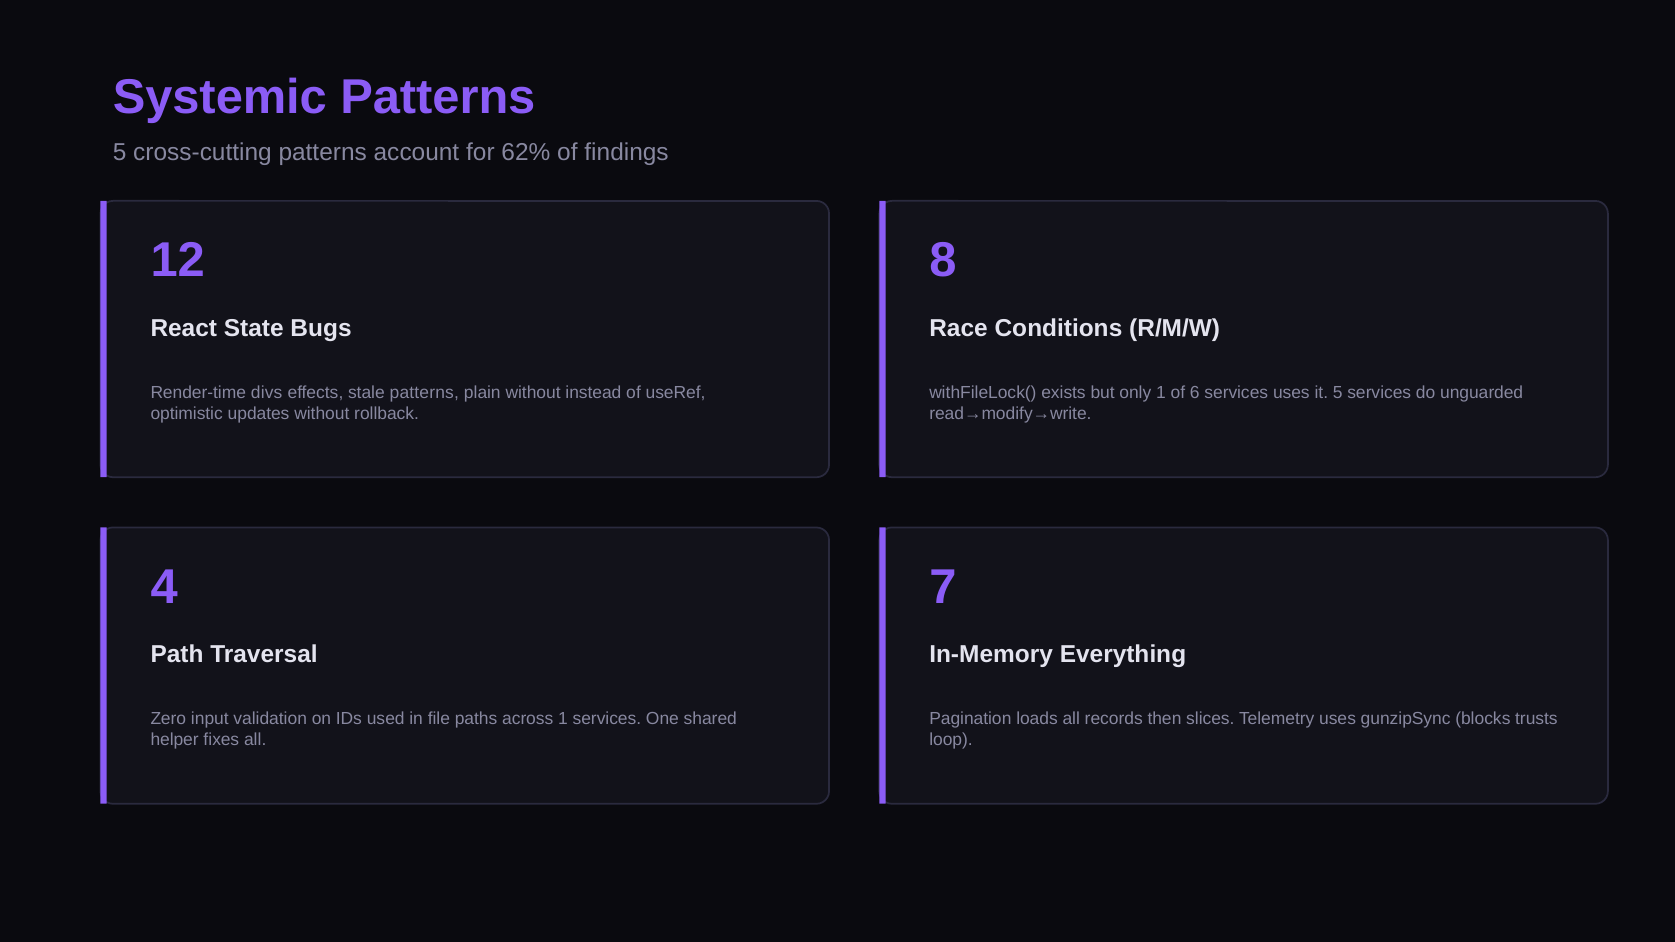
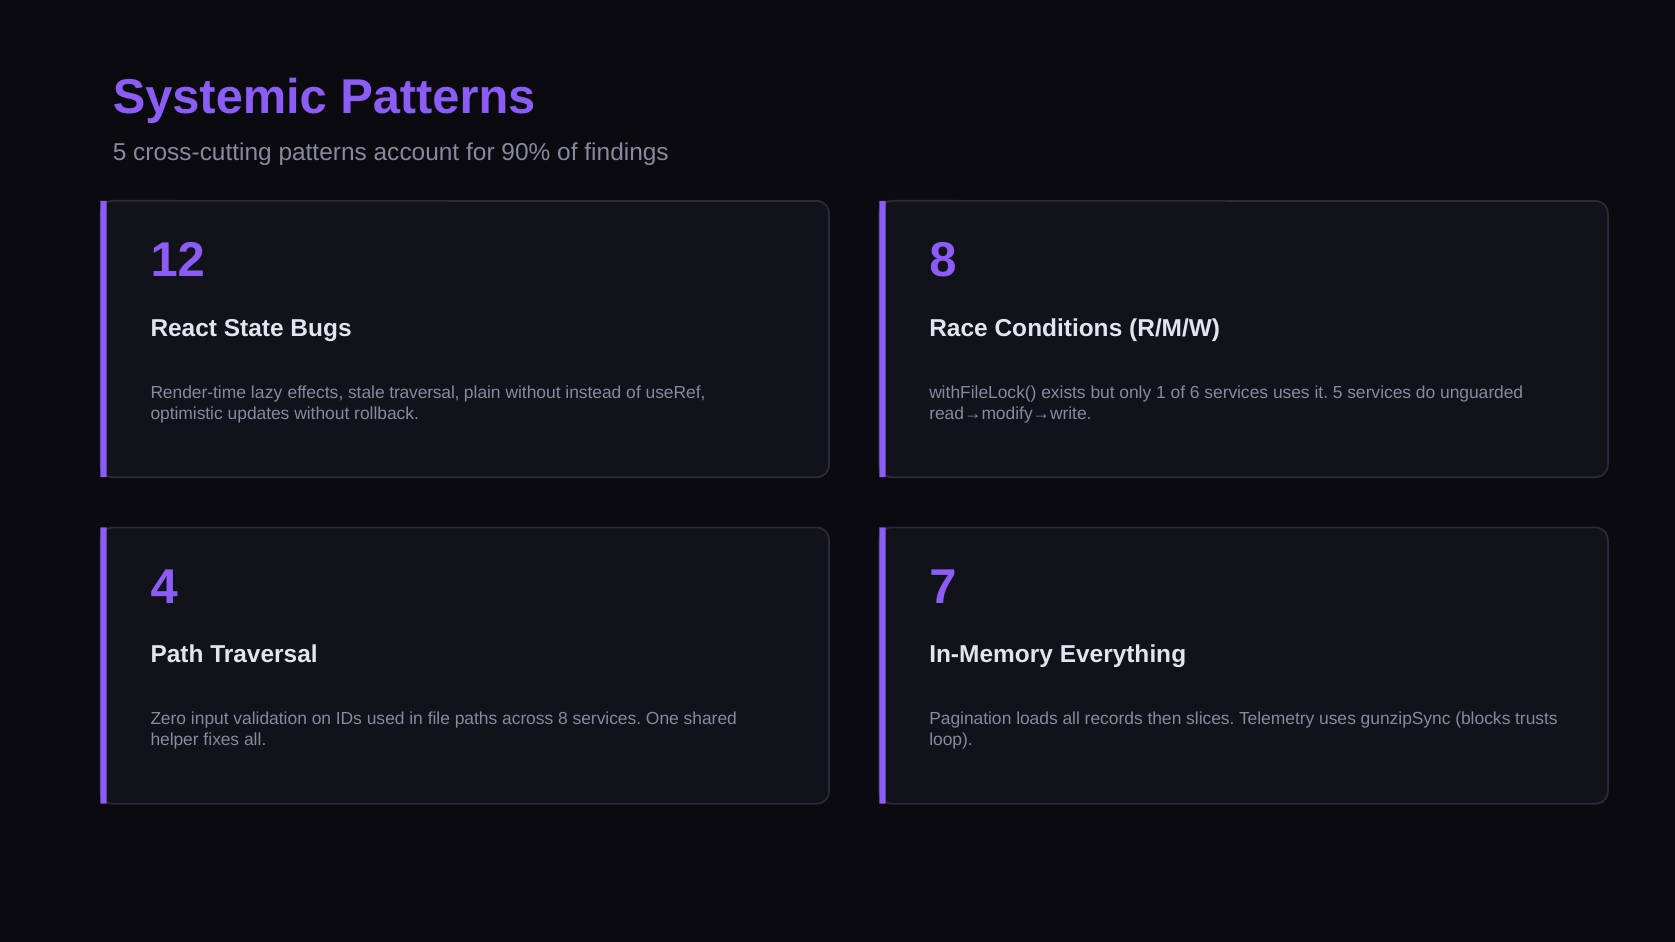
62%: 62% -> 90%
divs: divs -> lazy
stale patterns: patterns -> traversal
across 1: 1 -> 8
